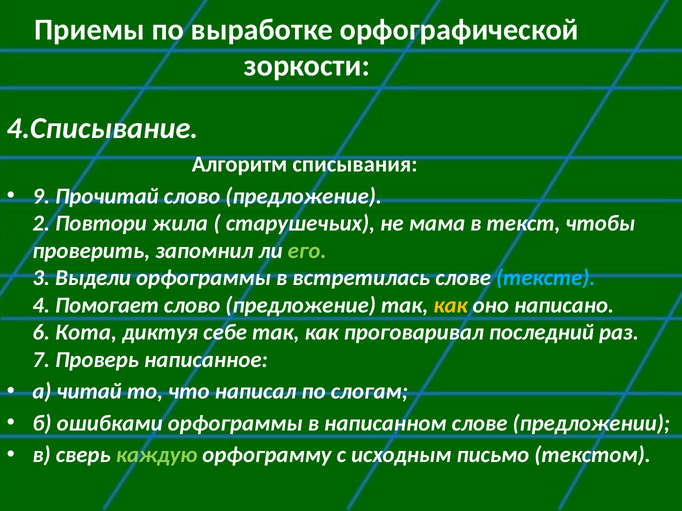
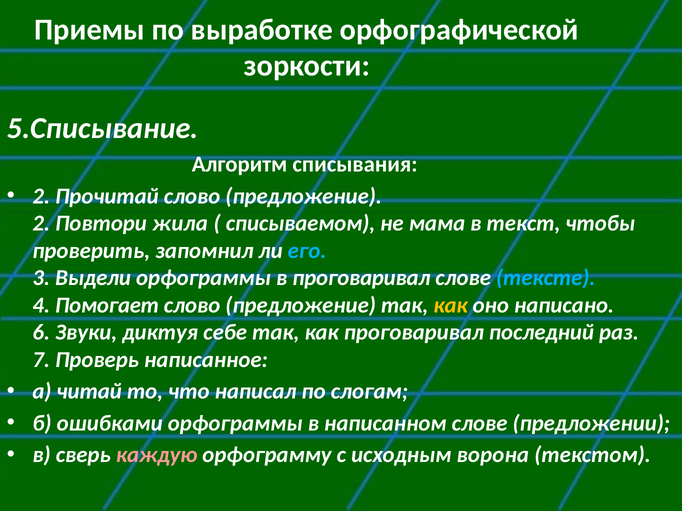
4.Списывание: 4.Списывание -> 5.Списывание
9 at (41, 196): 9 -> 2
старушечьих: старушечьих -> списываемом
его colour: light green -> light blue
в встретилась: встретилась -> проговаривал
Кота: Кота -> Звуки
каждую colour: light green -> pink
письмо: письмо -> ворона
